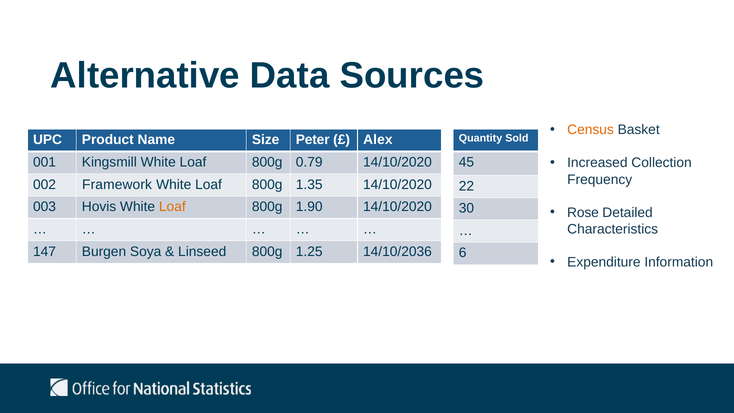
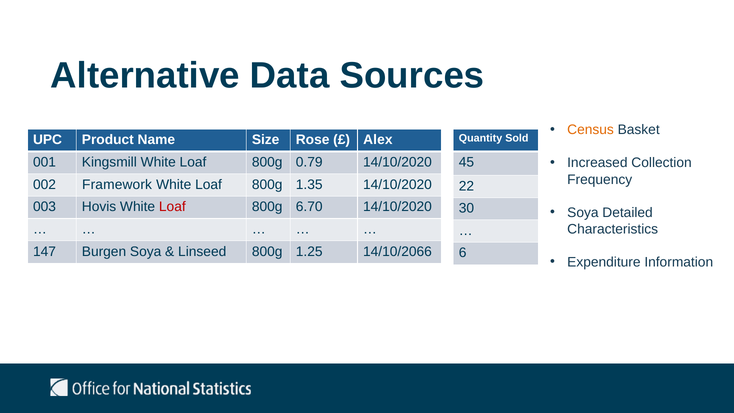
Peter: Peter -> Rose
Loaf at (172, 207) colour: orange -> red
1.90: 1.90 -> 6.70
Rose at (583, 212): Rose -> Soya
14/10/2036: 14/10/2036 -> 14/10/2066
